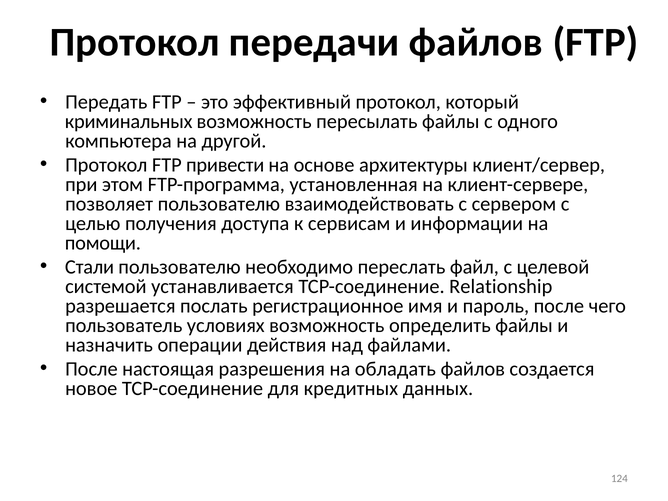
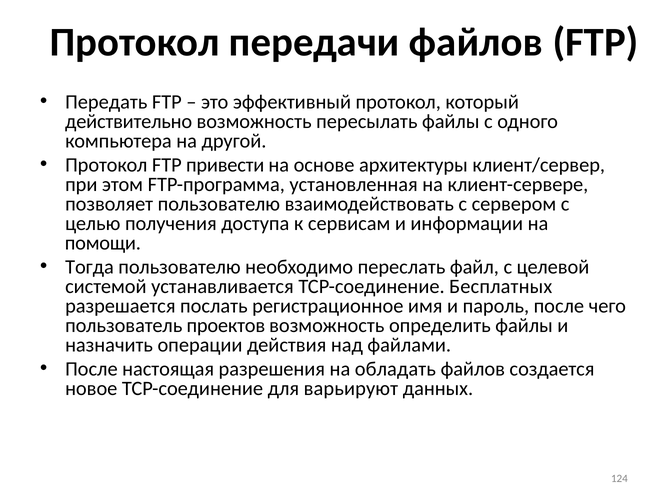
криминальных: криминальных -> действительно
Стали: Стали -> Тогда
Relationship: Relationship -> Бесплатных
условиях: условиях -> проектов
кредитных: кредитных -> варьируют
